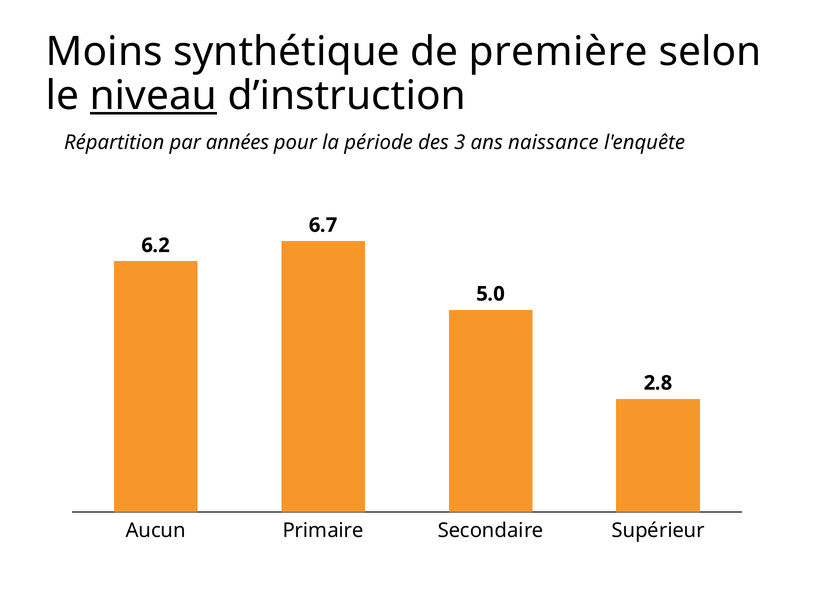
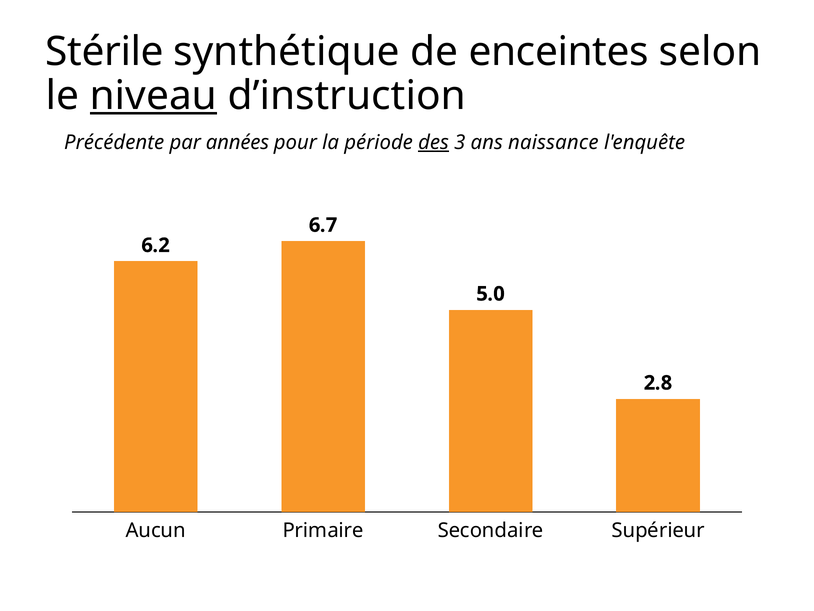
Moins: Moins -> Stérile
première: première -> enceintes
Répartition: Répartition -> Précédente
des underline: none -> present
